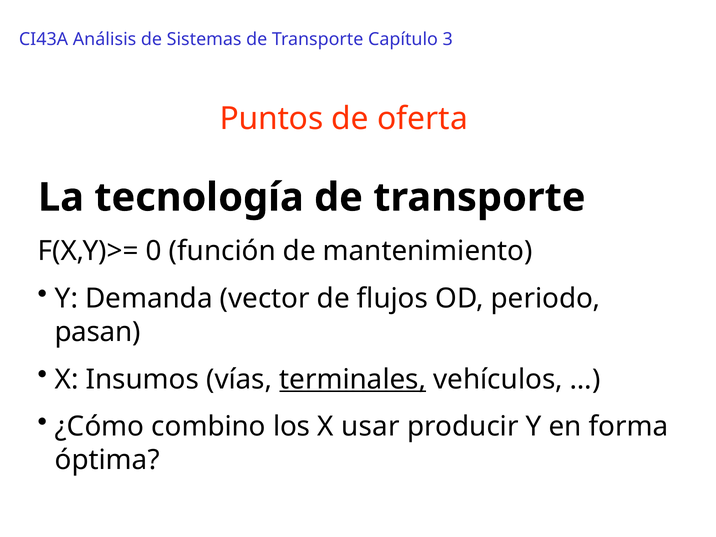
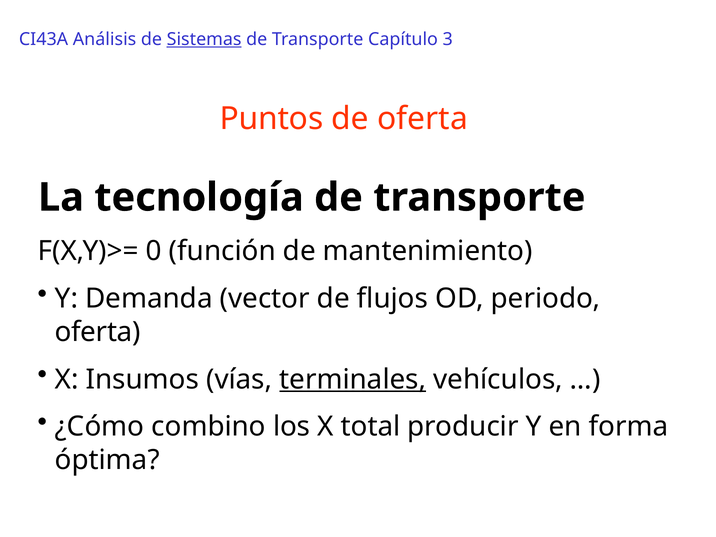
Sistemas underline: none -> present
pasan at (98, 332): pasan -> oferta
usar: usar -> total
